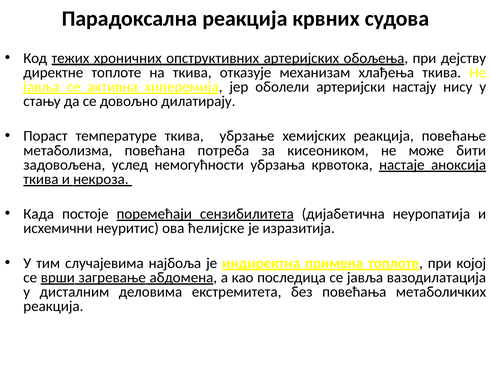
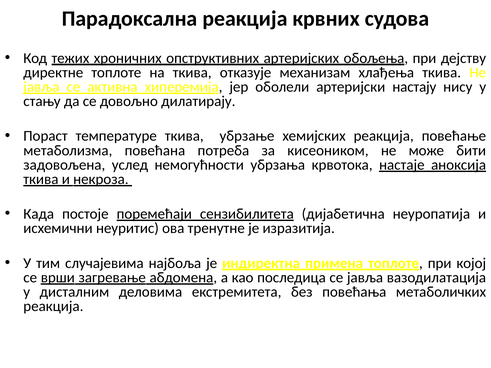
ћелијске: ћелијске -> тренутне
